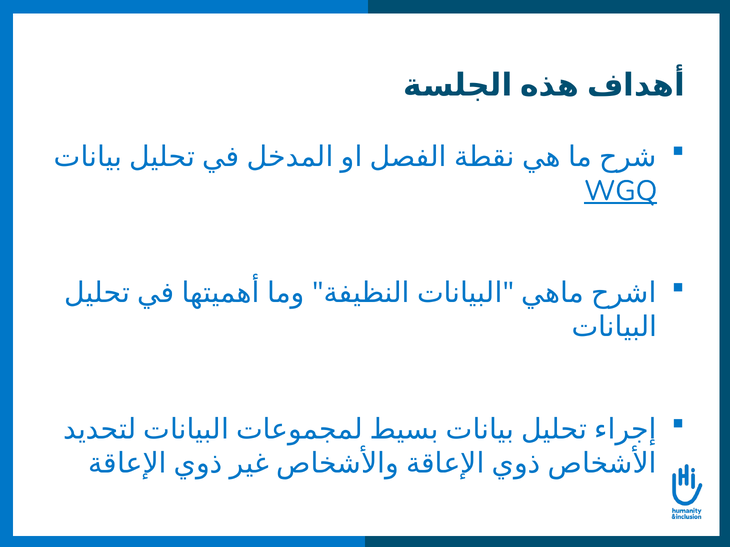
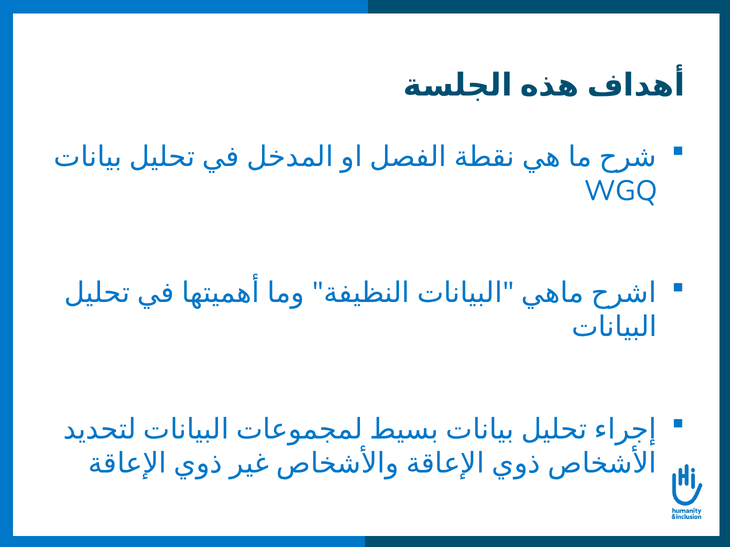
WGQ underline: present -> none
